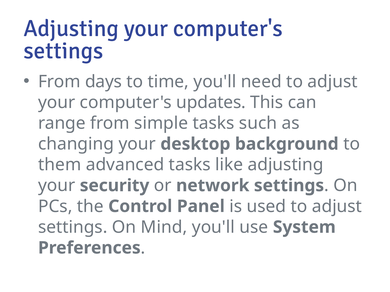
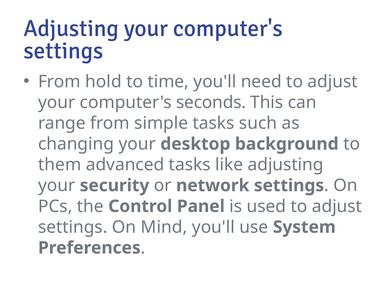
days: days -> hold
updates: updates -> seconds
